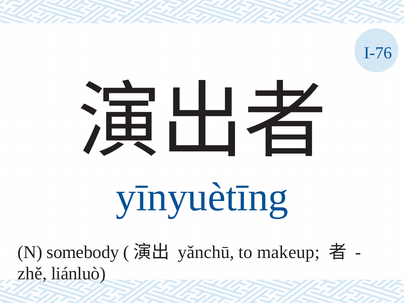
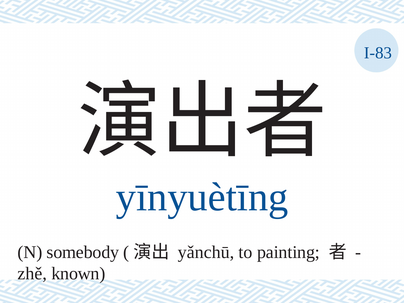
I-76: I-76 -> I-83
makeup: makeup -> painting
liánluò: liánluò -> known
